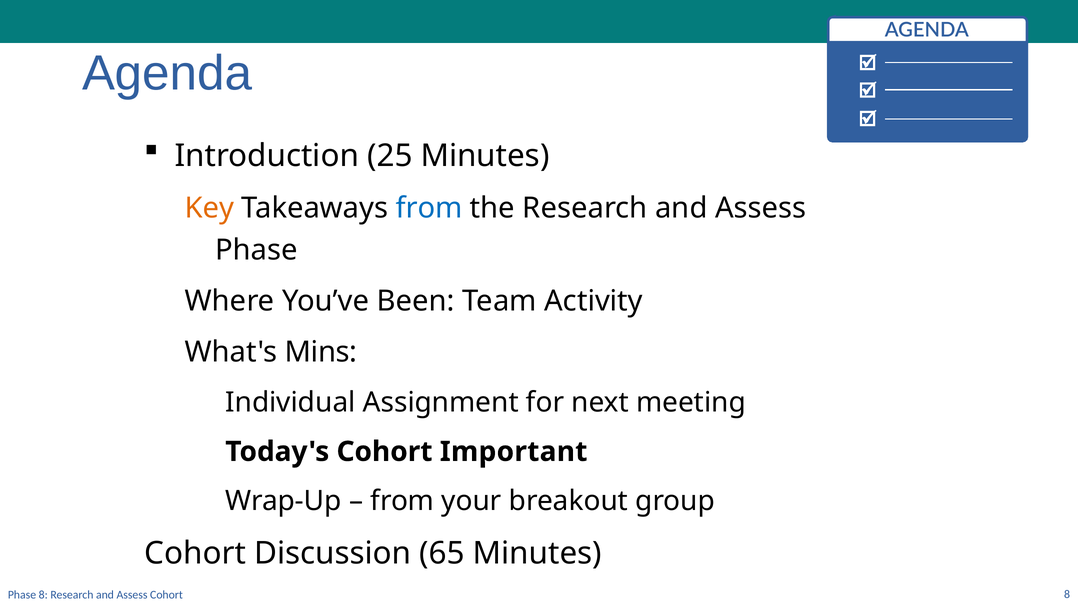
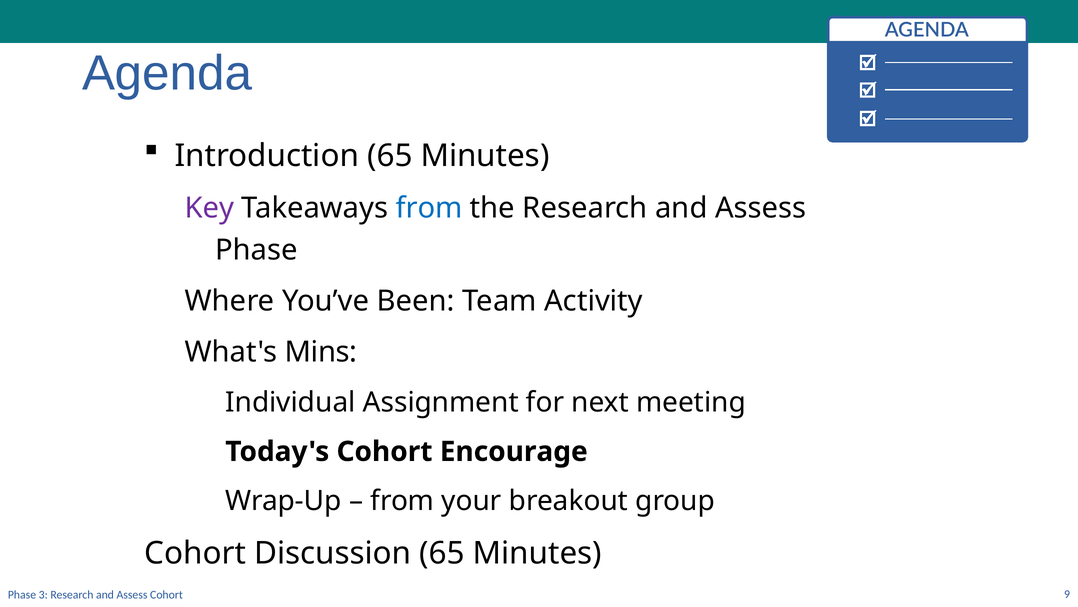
Introduction 25: 25 -> 65
Key colour: orange -> purple
Important: Important -> Encourage
Phase 8: 8 -> 3
Cohort 8: 8 -> 9
